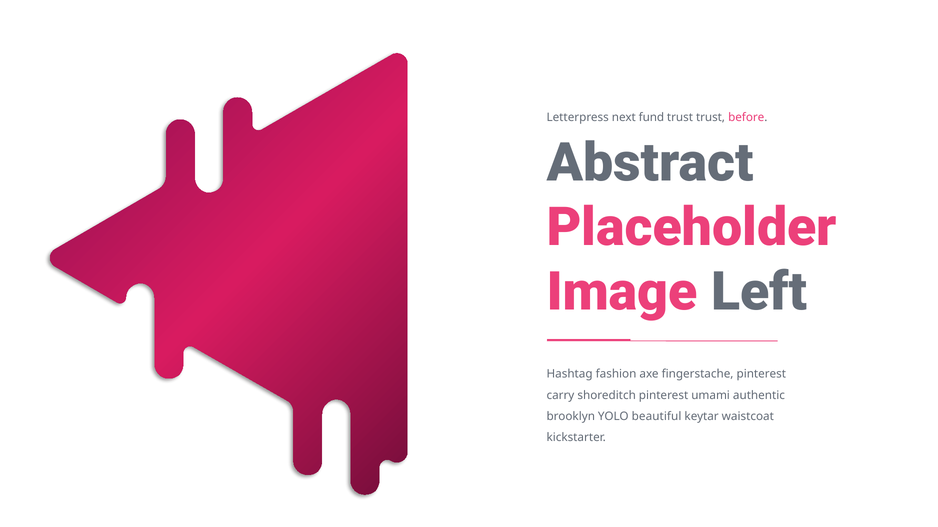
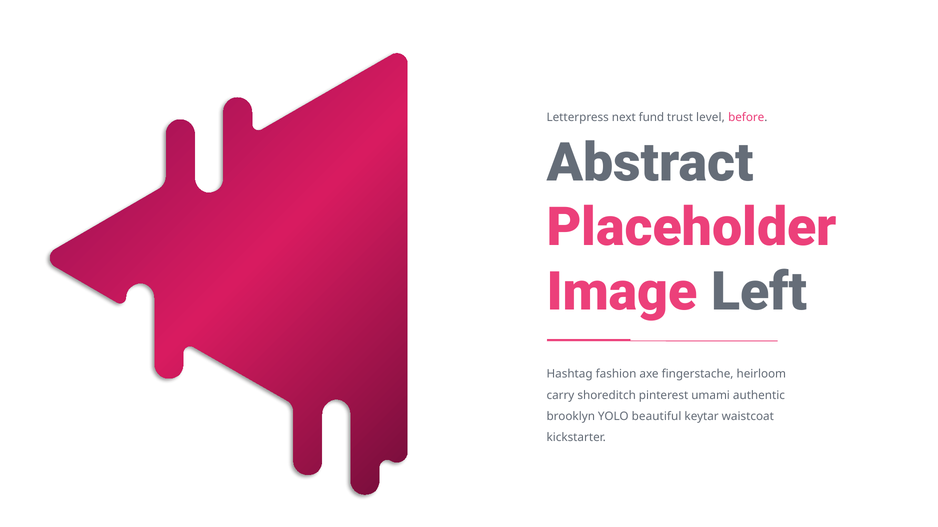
trust trust: trust -> level
fingerstache pinterest: pinterest -> heirloom
